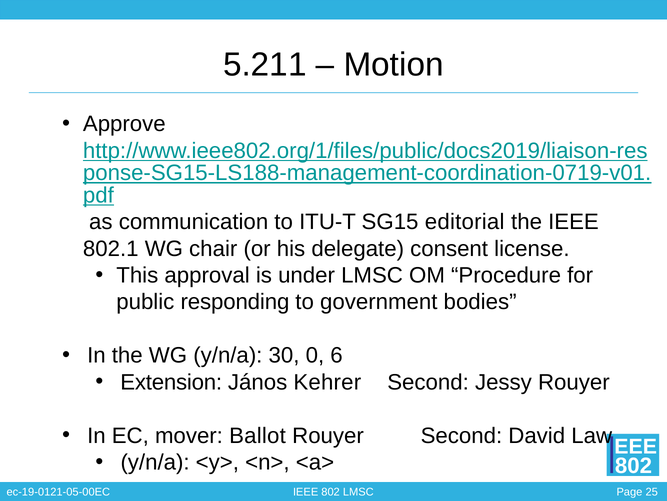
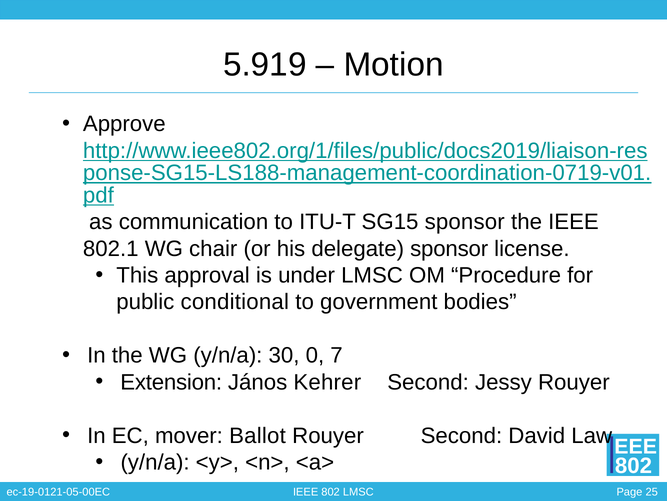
5.211: 5.211 -> 5.919
SG15 editorial: editorial -> sponsor
delegate consent: consent -> sponsor
responding: responding -> conditional
6: 6 -> 7
